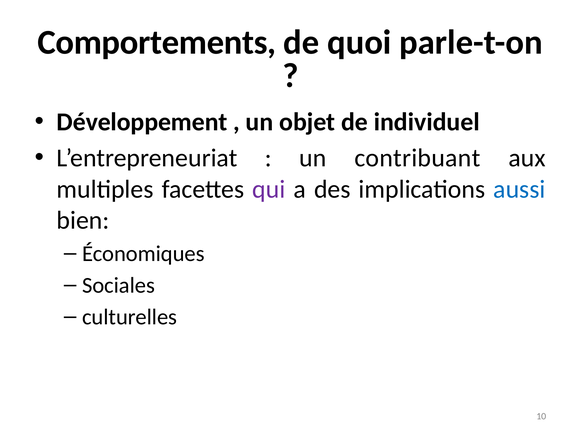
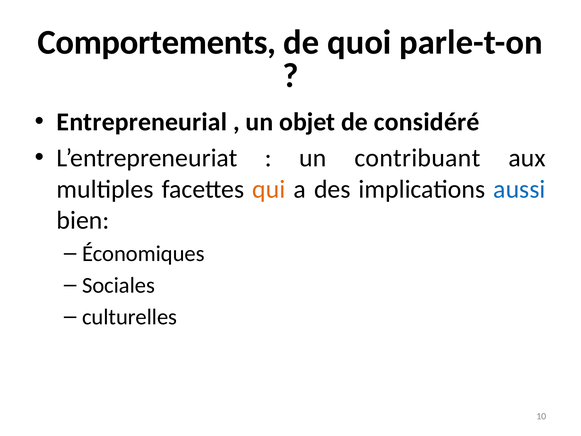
Développement: Développement -> Entrepreneurial
individuel: individuel -> considéré
qui colour: purple -> orange
